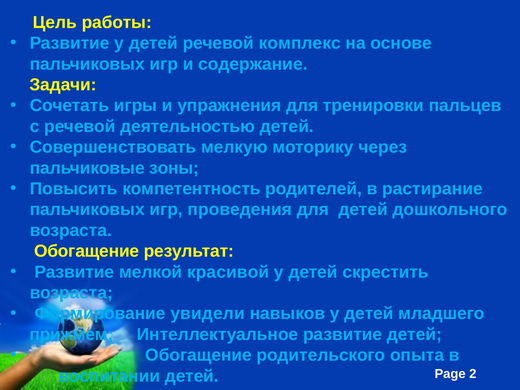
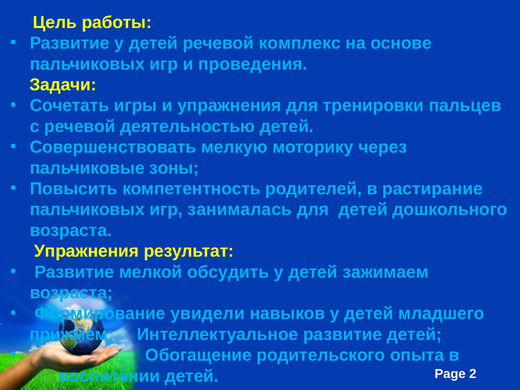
содержание: содержание -> проведения
проведения: проведения -> занималась
Обогащение at (87, 251): Обогащение -> Упражнения
красивой: красивой -> обсудить
скрестить: скрестить -> зажимаем
